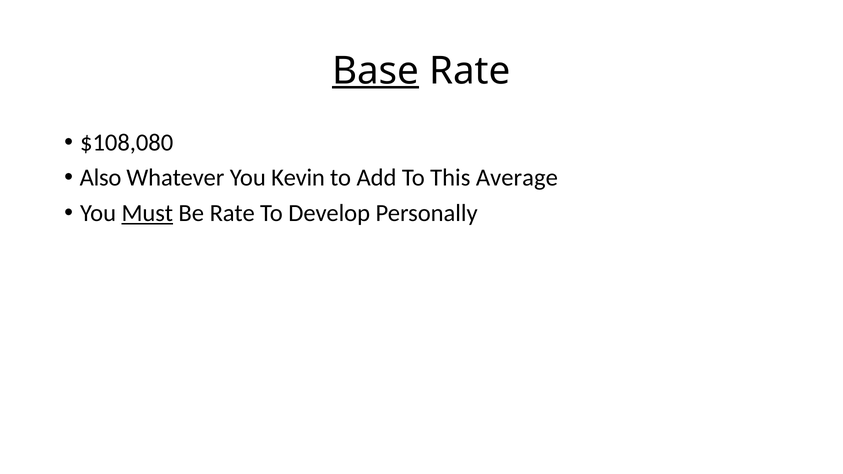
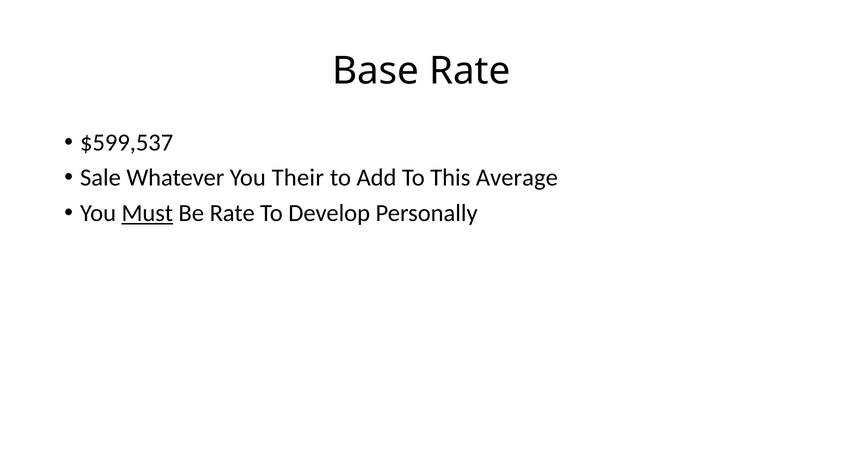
Base underline: present -> none
$108,080: $108,080 -> $599,537
Also: Also -> Sale
Kevin: Kevin -> Their
